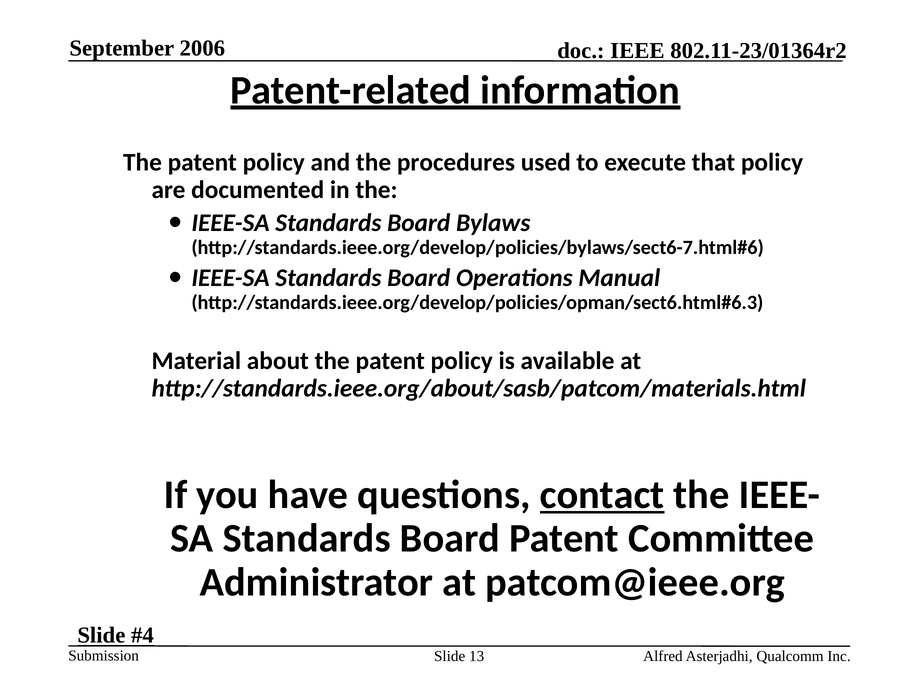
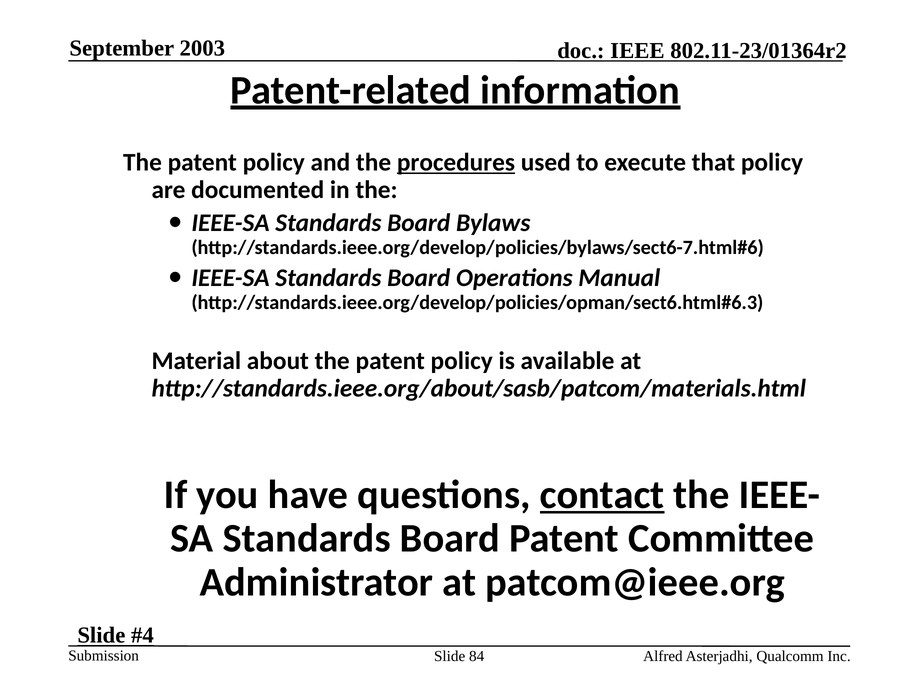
2006: 2006 -> 2003
procedures underline: none -> present
13: 13 -> 84
